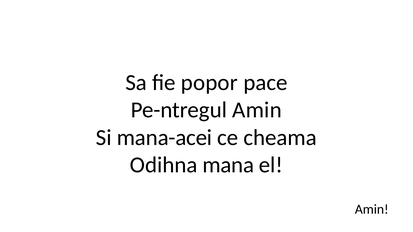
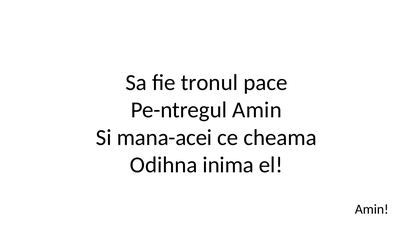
popor: popor -> tronul
mana: mana -> inima
